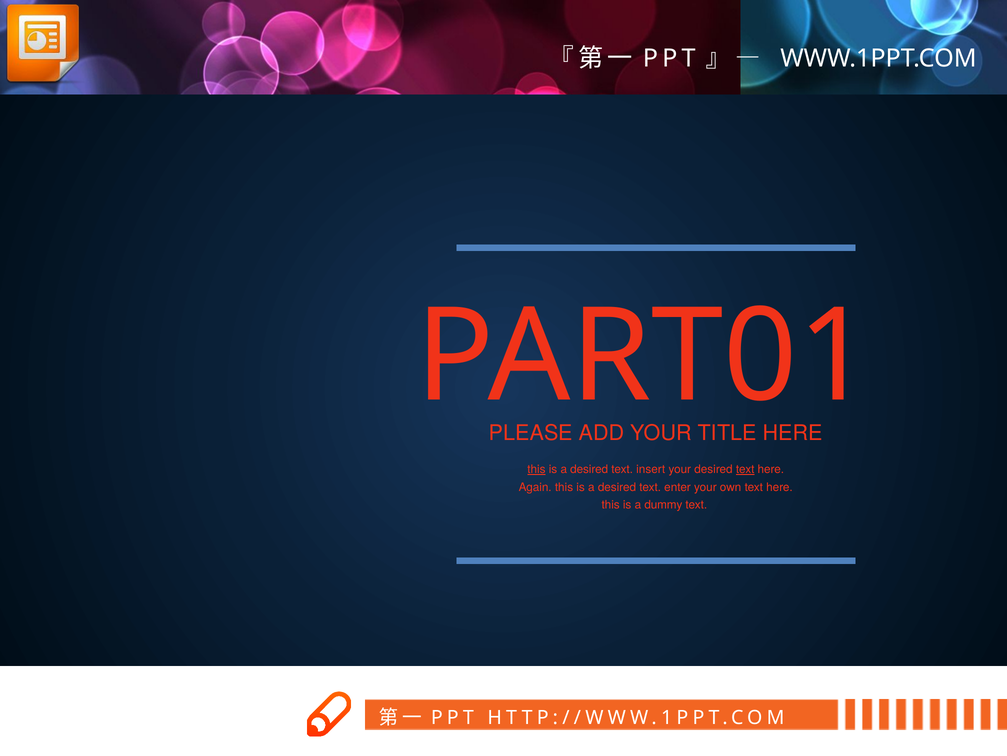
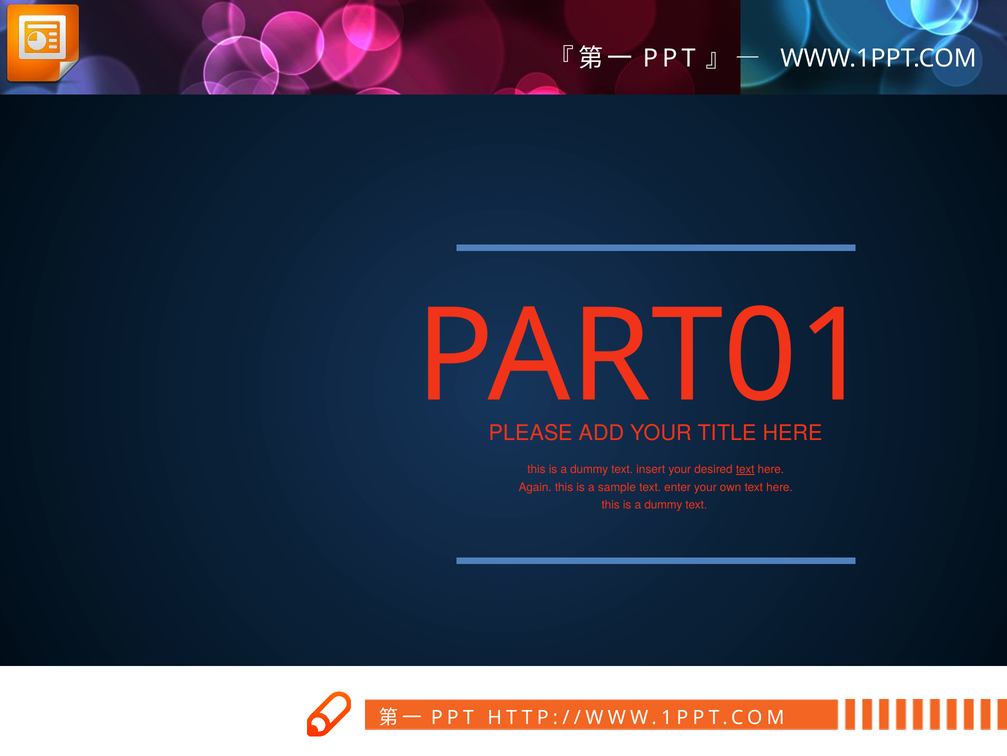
this at (536, 469) underline: present -> none
desired at (589, 469): desired -> dummy
desired at (617, 487): desired -> sample
